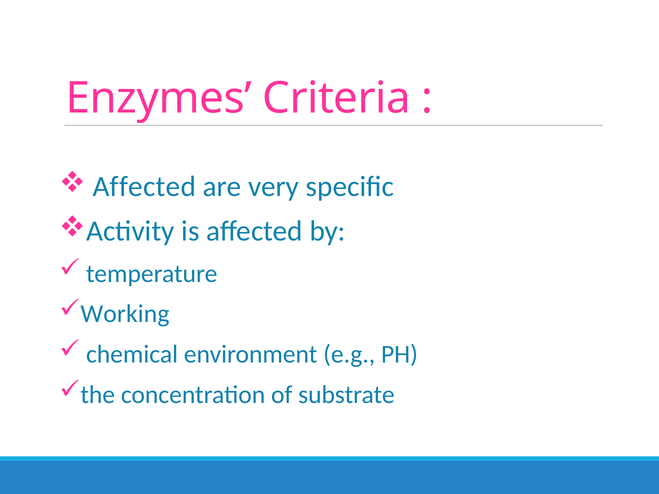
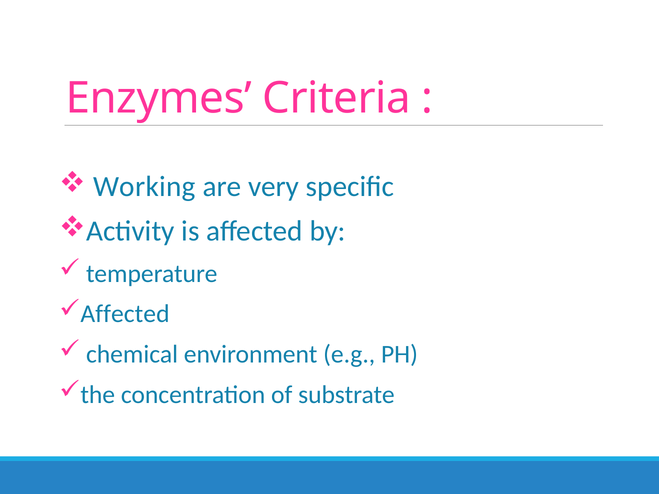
Affected at (144, 187): Affected -> Working
Working at (125, 314): Working -> Affected
